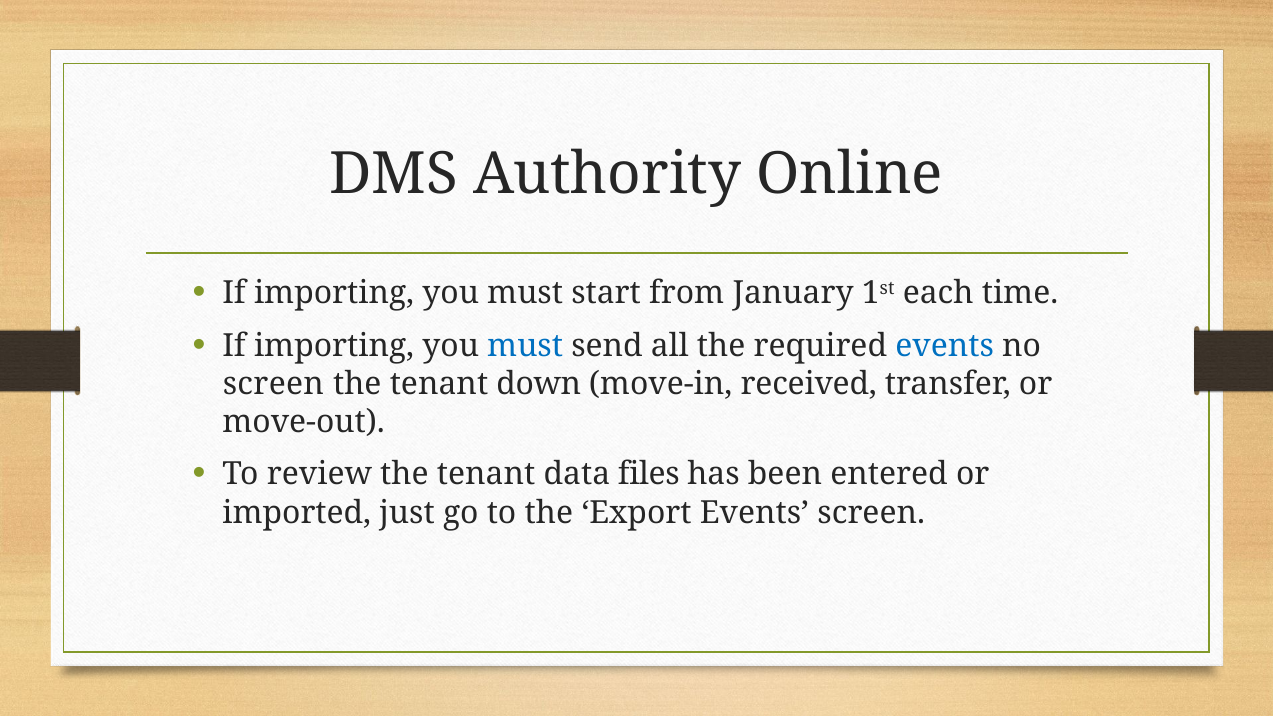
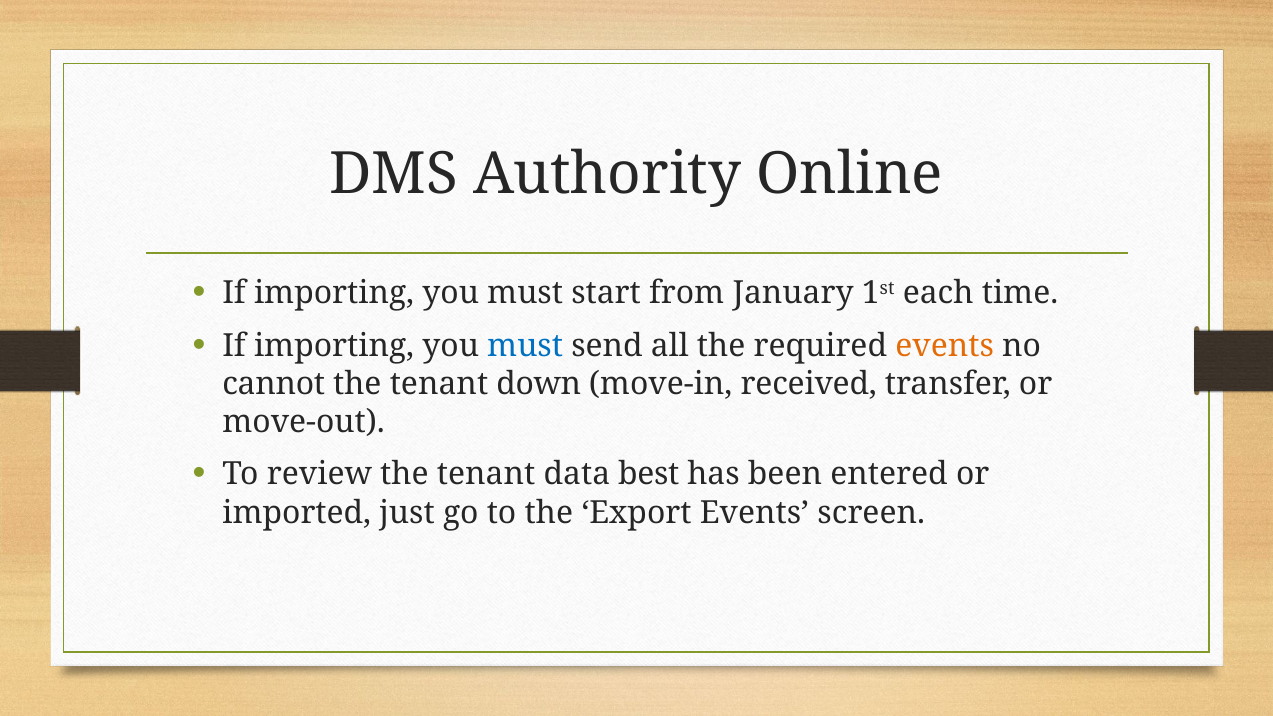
events at (945, 346) colour: blue -> orange
screen at (273, 384): screen -> cannot
files: files -> best
